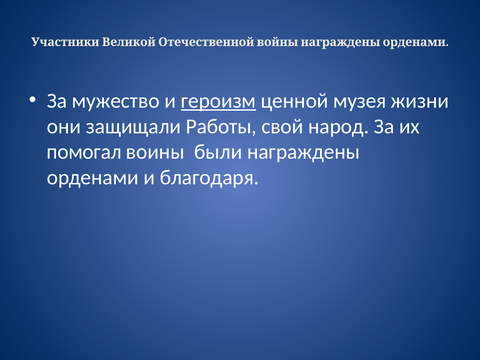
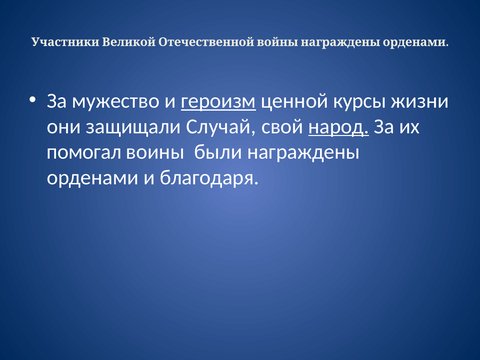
музея: музея -> курсы
Работы: Работы -> Случай
народ underline: none -> present
